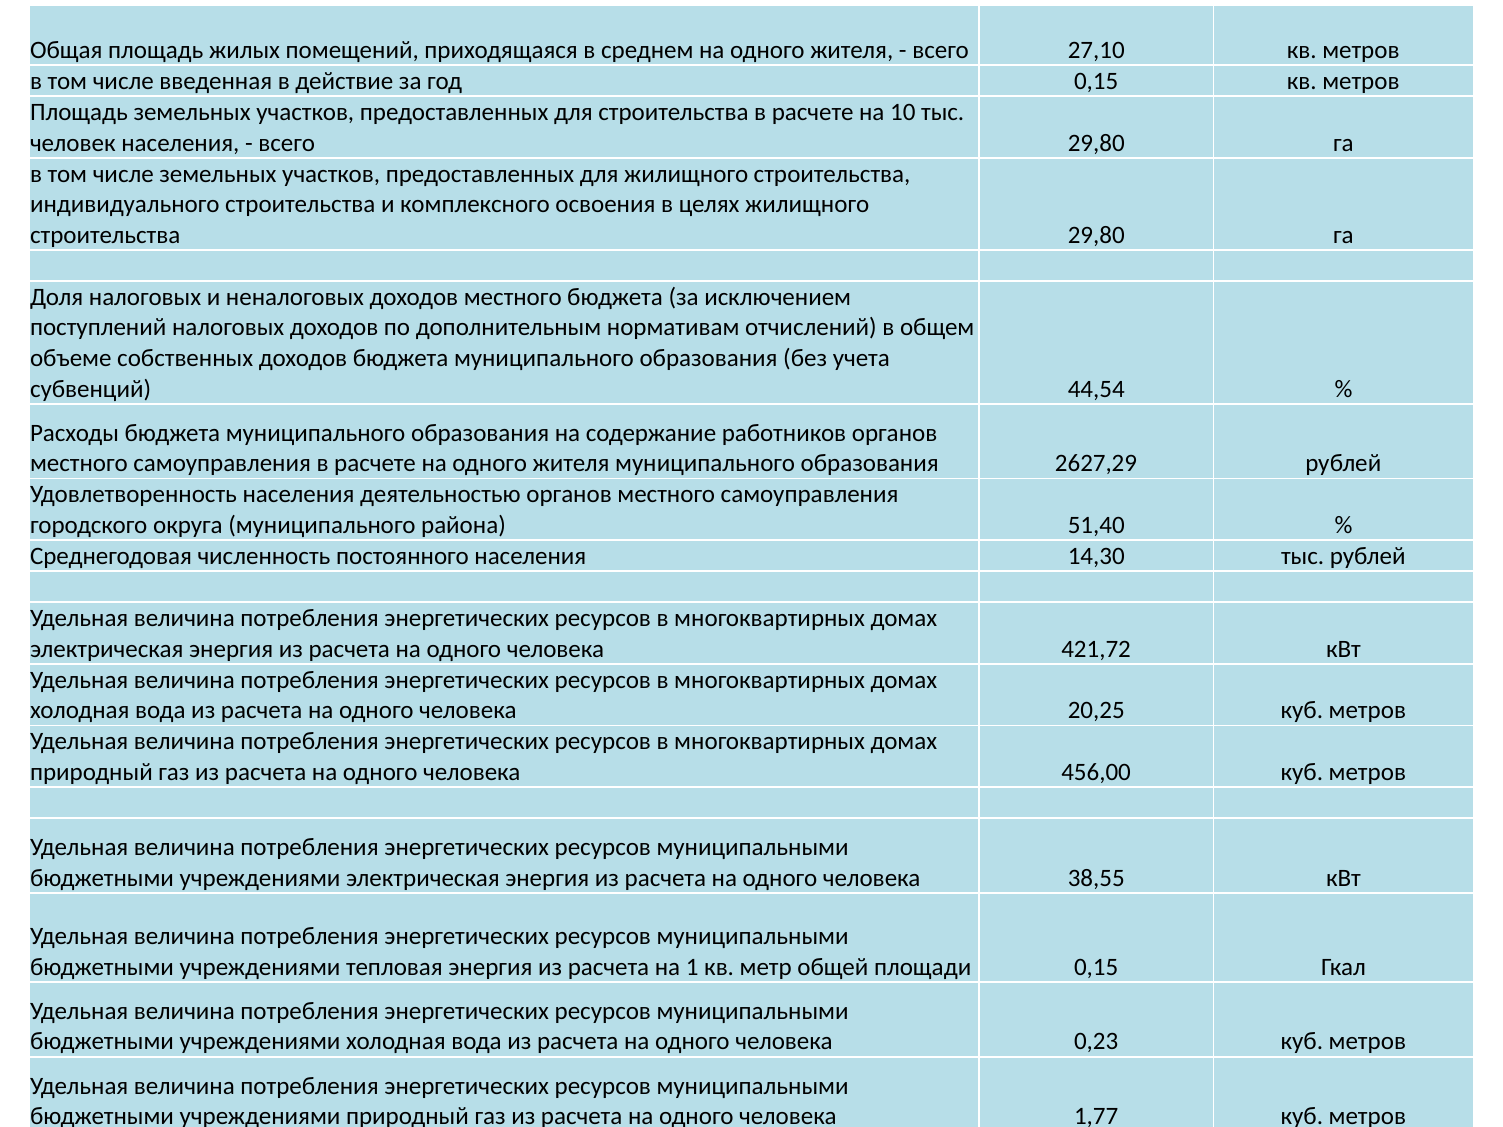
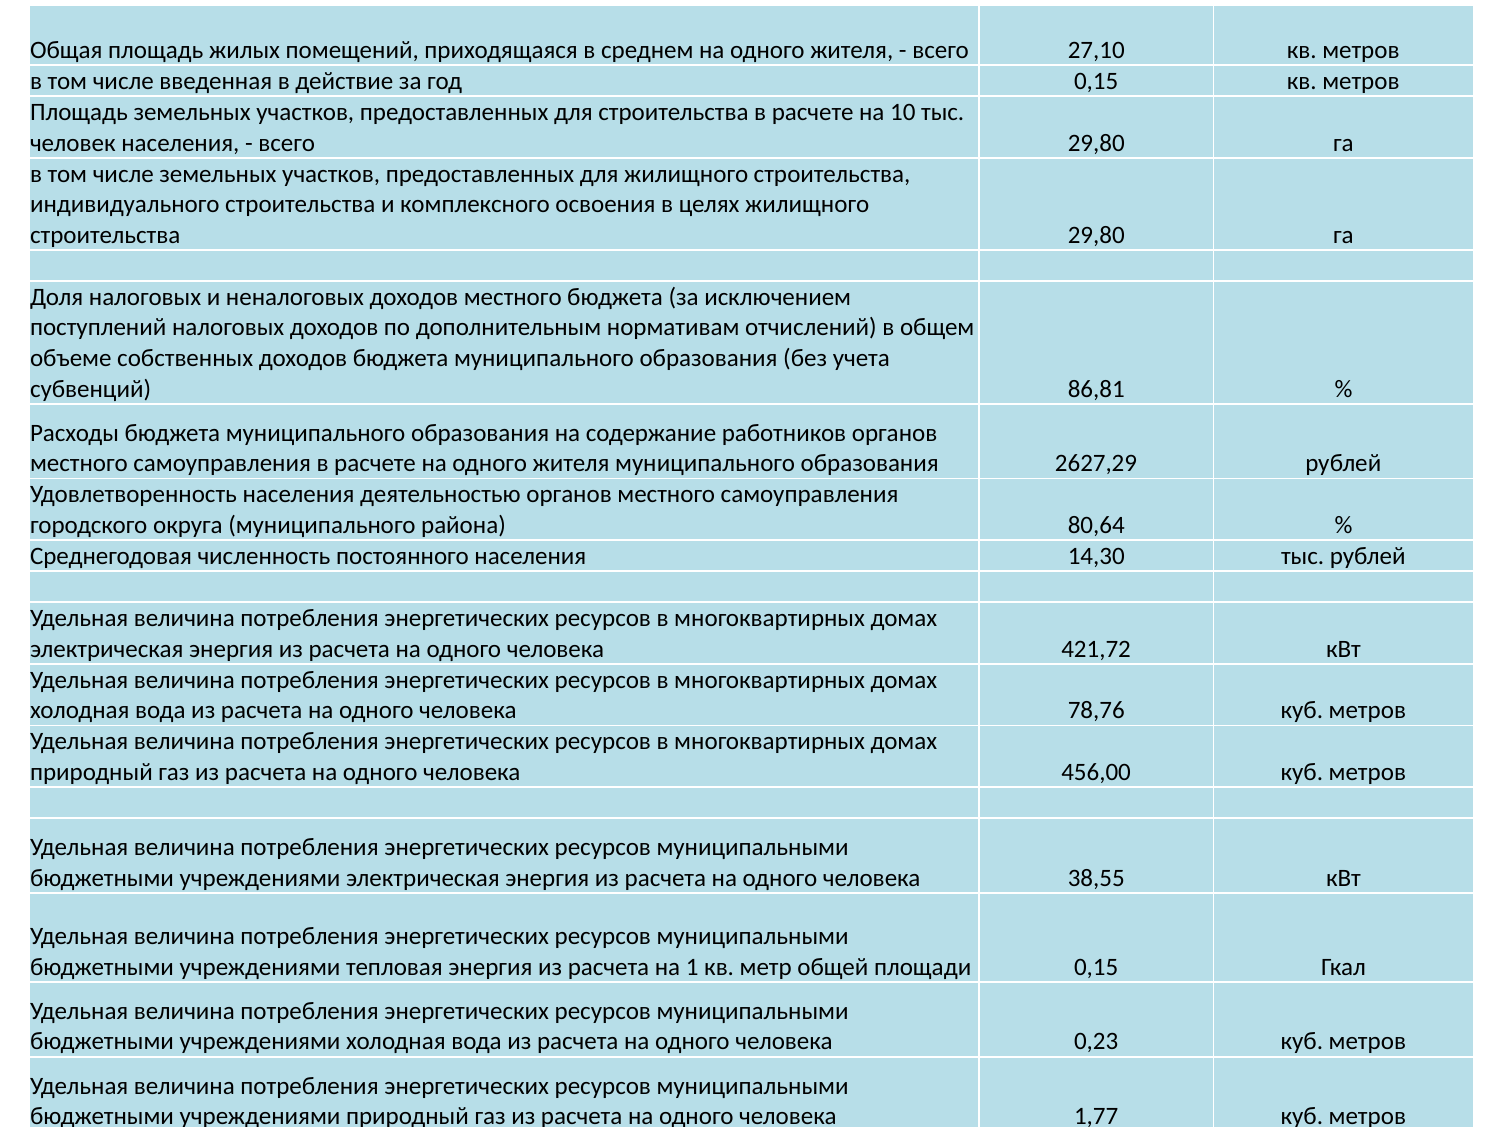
44,54: 44,54 -> 86,81
51,40: 51,40 -> 80,64
20,25: 20,25 -> 78,76
